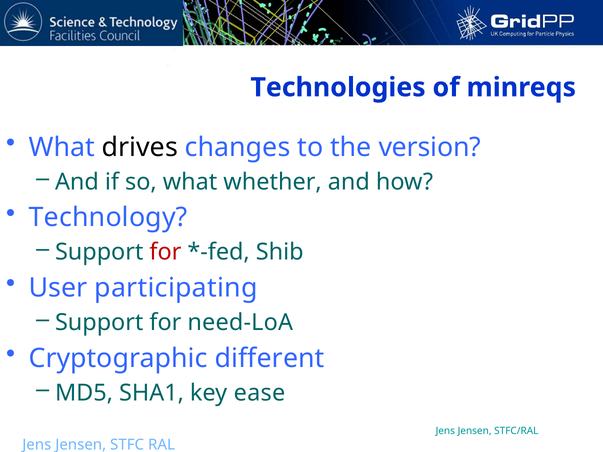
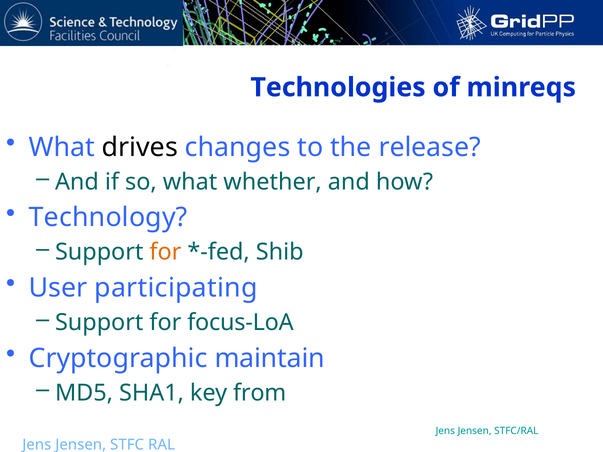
version: version -> release
for at (165, 252) colour: red -> orange
need-LoA: need-LoA -> focus-LoA
different: different -> maintain
ease: ease -> from
